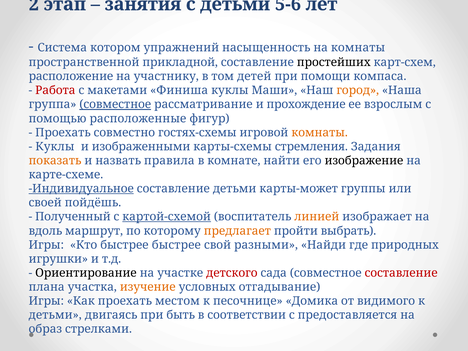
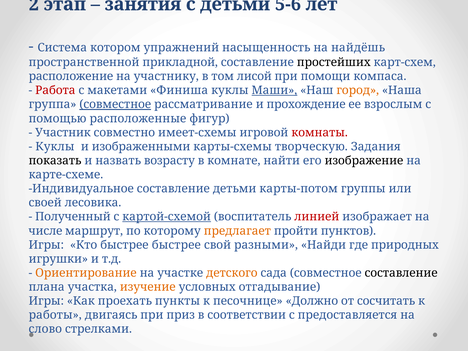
на комнаты: комнаты -> найдёшь
детей: детей -> лисой
Маши underline: none -> present
Проехать at (63, 133): Проехать -> Участник
гостях-схемы: гостях-схемы -> имеет-схемы
комнаты at (320, 133) colour: orange -> red
стремления: стремления -> творческую
показать colour: orange -> black
правила: правила -> возрасту
Индивидуальное underline: present -> none
карты-может: карты-может -> карты-потом
пойдёшь: пойдёшь -> лесовика
линией colour: orange -> red
вдоль: вдоль -> числе
выбрать: выбрать -> пунктов
Ориентирование colour: black -> orange
детского colour: red -> orange
составление at (401, 273) colour: red -> black
местом: местом -> пункты
Домика: Домика -> Должно
видимого: видимого -> сосчитать
детьми at (55, 315): детьми -> работы
быть: быть -> приз
образ: образ -> слово
